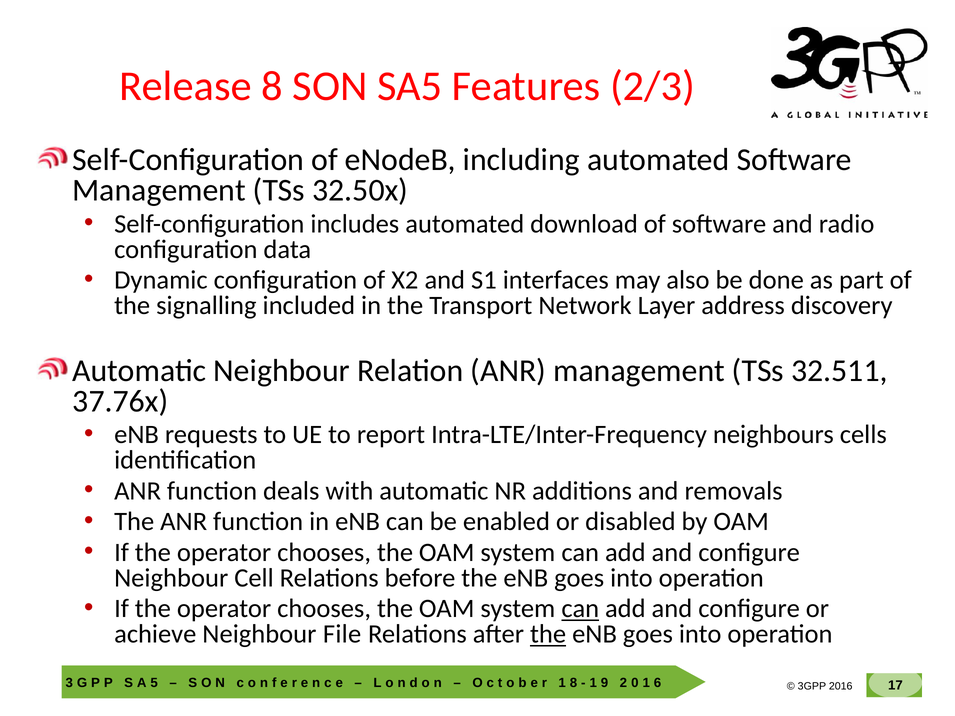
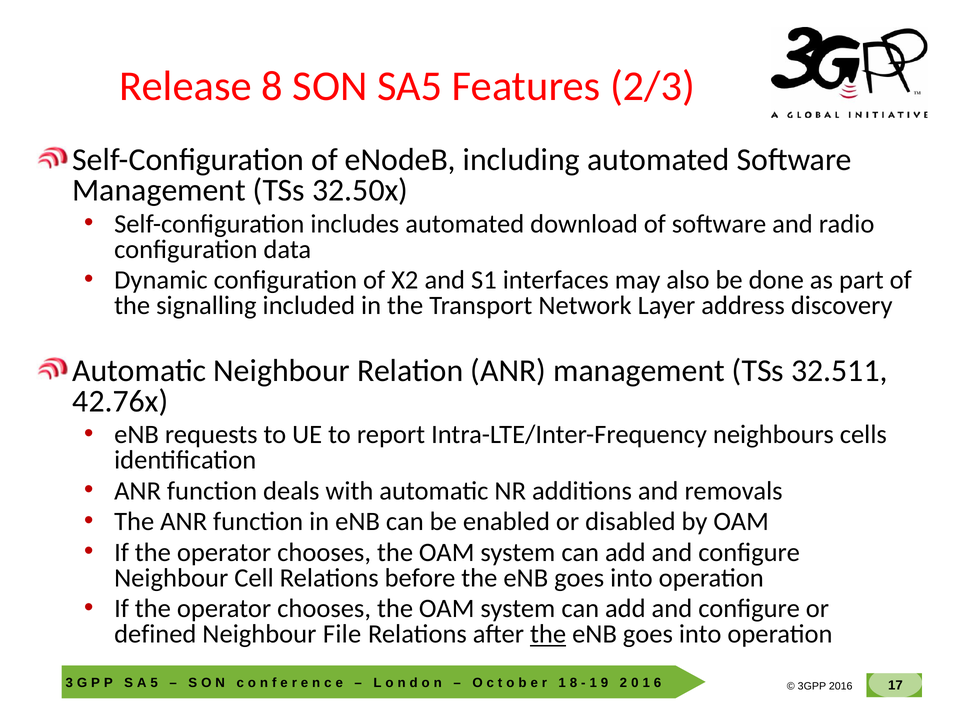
37.76x: 37.76x -> 42.76x
can at (580, 609) underline: present -> none
achieve: achieve -> defined
